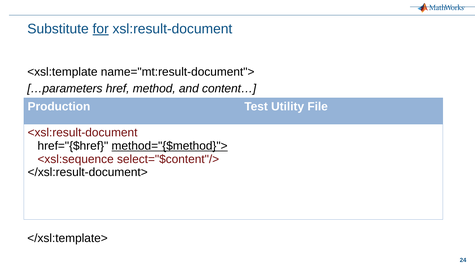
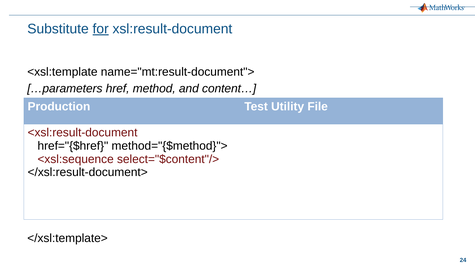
method="{$method}"> underline: present -> none
